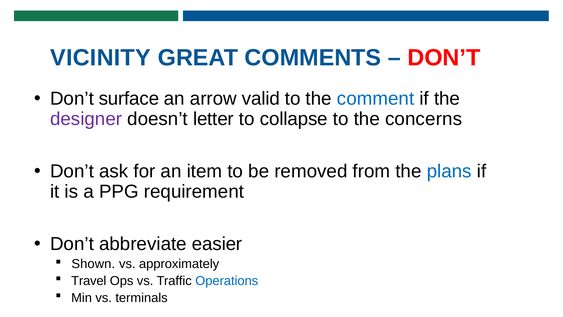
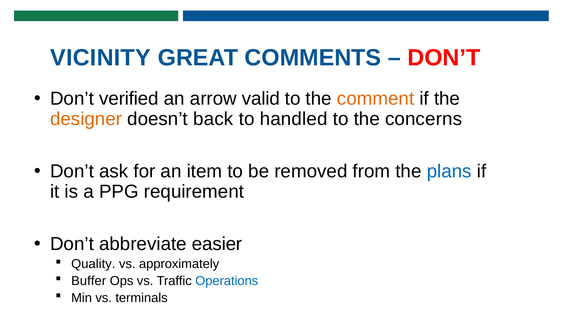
surface: surface -> verified
comment colour: blue -> orange
designer colour: purple -> orange
letter: letter -> back
collapse: collapse -> handled
Shown: Shown -> Quality
Travel: Travel -> Buffer
